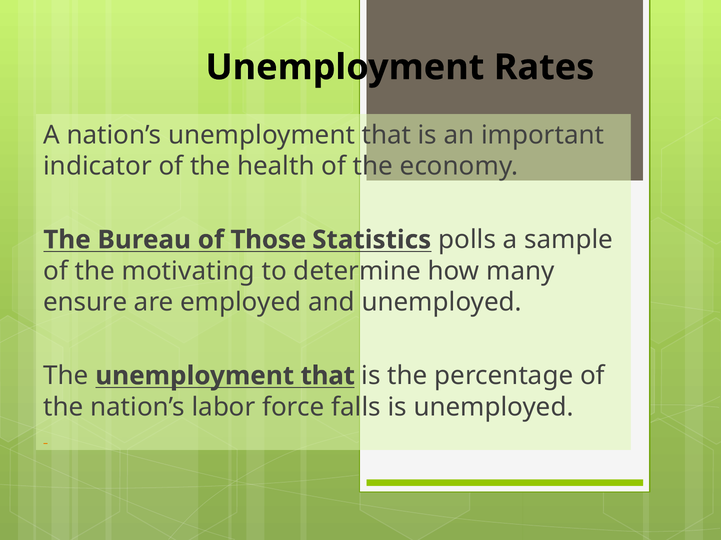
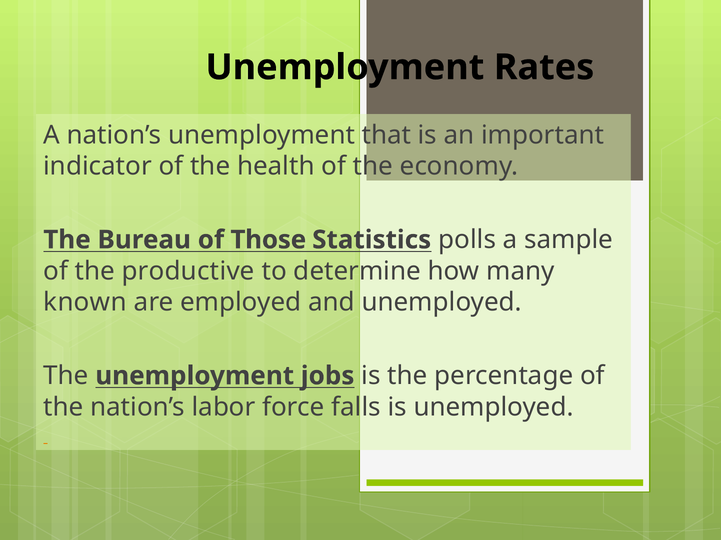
motivating: motivating -> productive
ensure: ensure -> known
The unemployment that: that -> jobs
